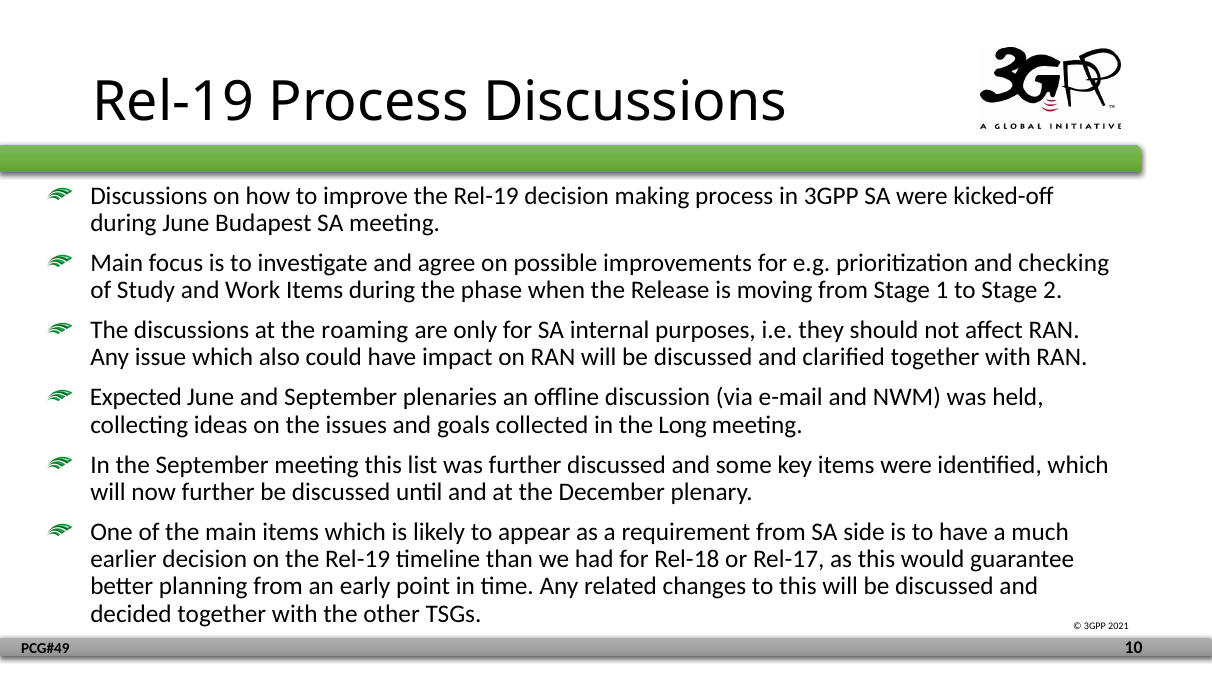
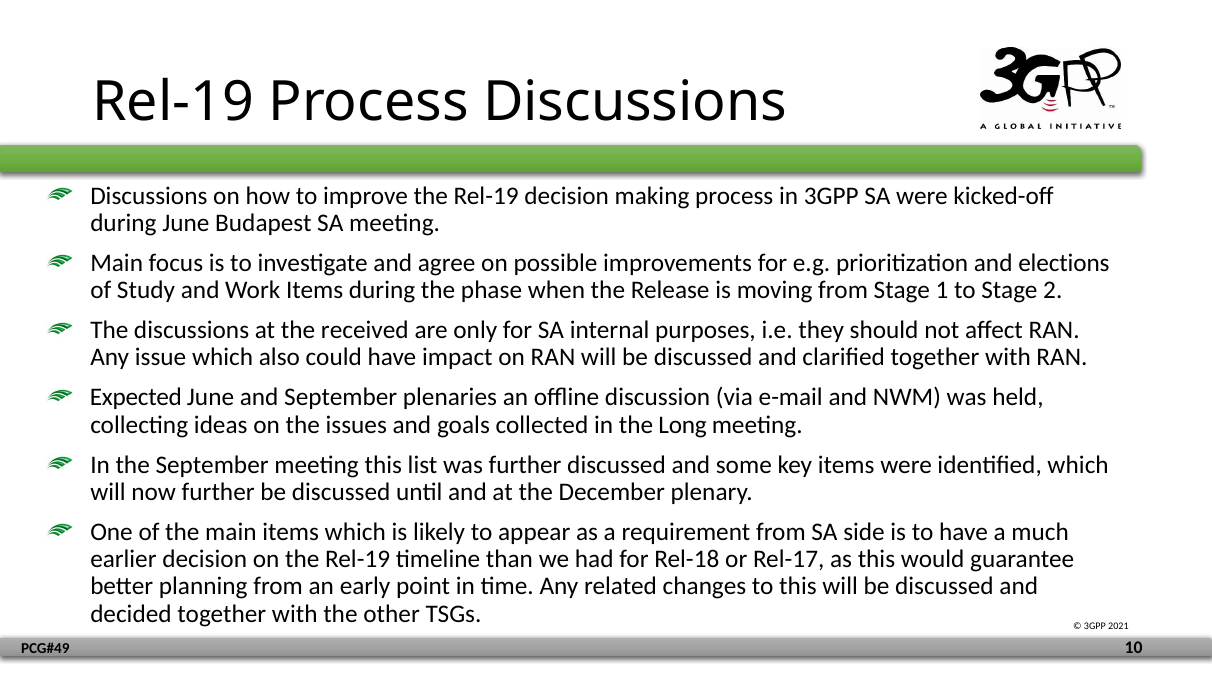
checking: checking -> elections
roaming: roaming -> received
